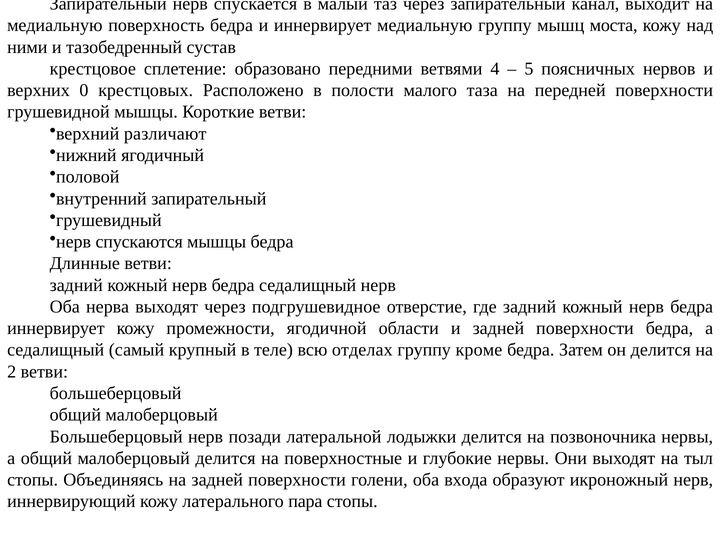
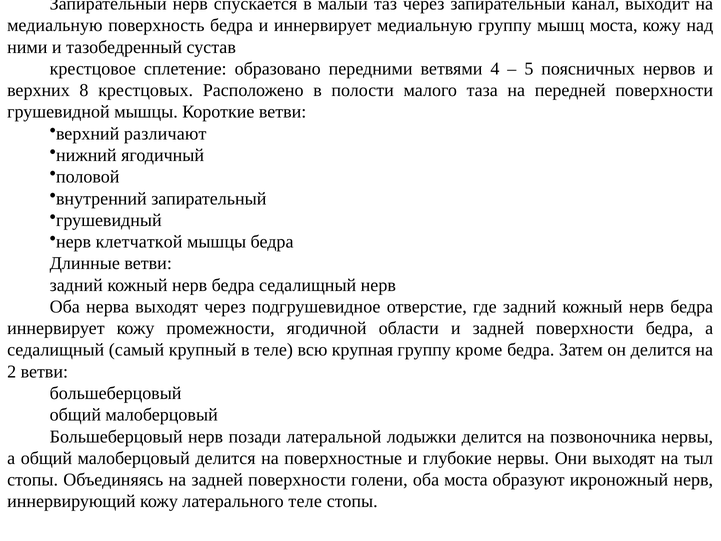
0: 0 -> 8
спускаются: спускаются -> клетчаткой
отделах: отделах -> крупная
оба входа: входа -> моста
латерального пара: пара -> теле
